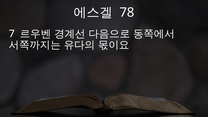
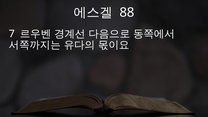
78: 78 -> 88
